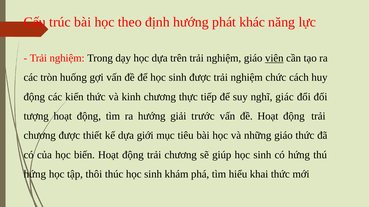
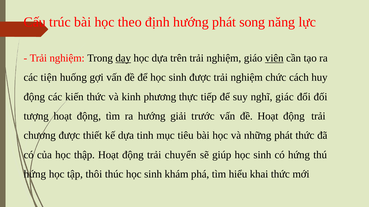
khác: khác -> song
dạy underline: none -> present
tròn: tròn -> tiện
kinh chương: chương -> phương
giới: giới -> tinh
những giáo: giáo -> phát
biến: biến -> thập
chương at (181, 155): chương -> chuyển
